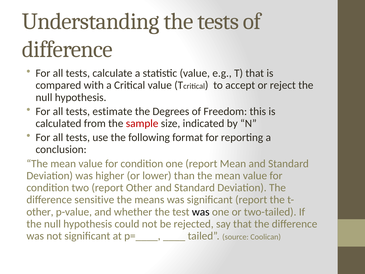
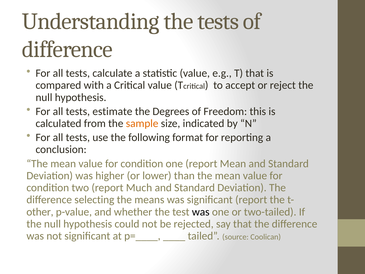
sample colour: red -> orange
report Other: Other -> Much
sensitive: sensitive -> selecting
